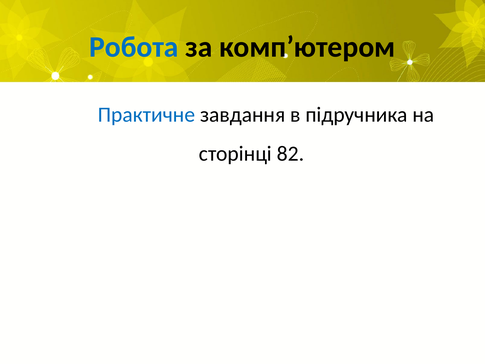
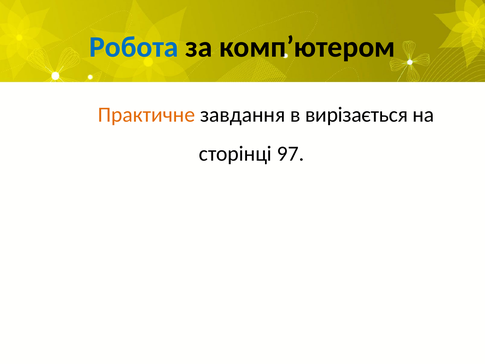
Практичне colour: blue -> orange
підручника: підручника -> вирізається
82: 82 -> 97
